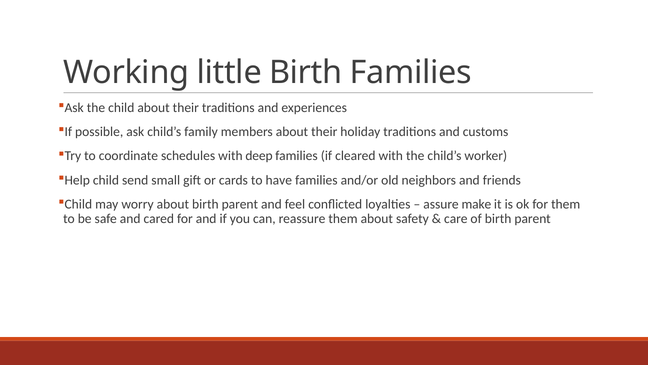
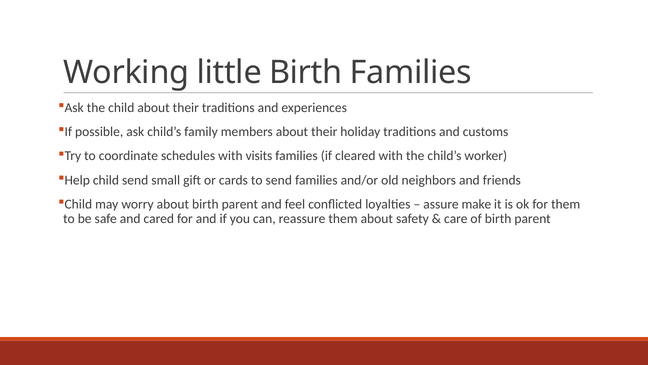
deep: deep -> visits
to have: have -> send
